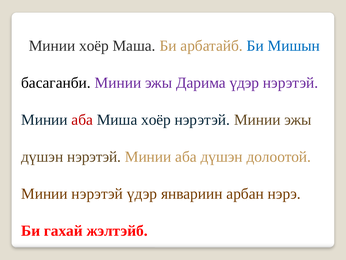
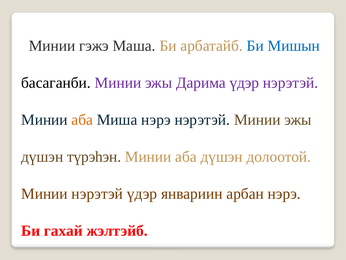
Минии хоёр: хоёр -> гэжэ
аба at (82, 120) colour: red -> orange
Миша хоёр: хоёр -> нэрэ
дүшэн нэрэтэй: нэрэтэй -> түрэһэн
